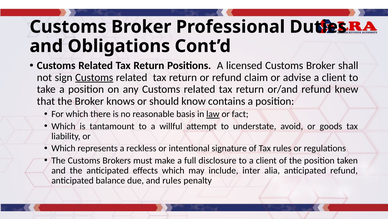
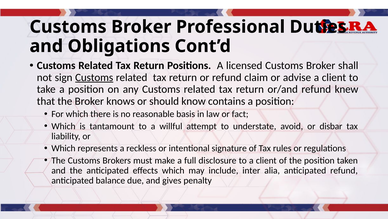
law underline: present -> none
goods: goods -> disbar
and rules: rules -> gives
